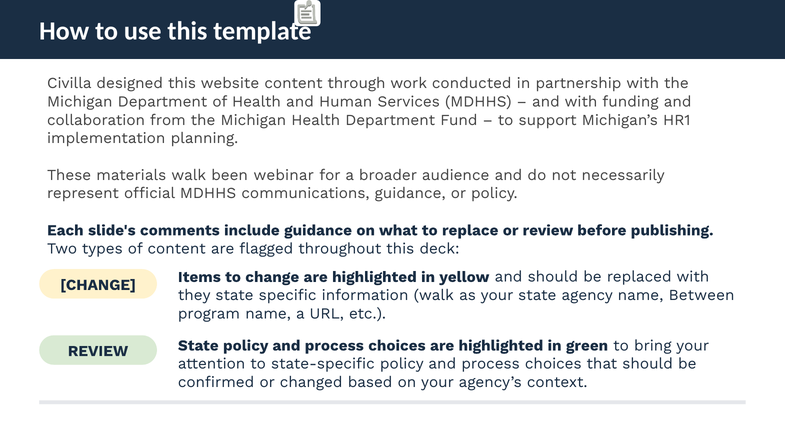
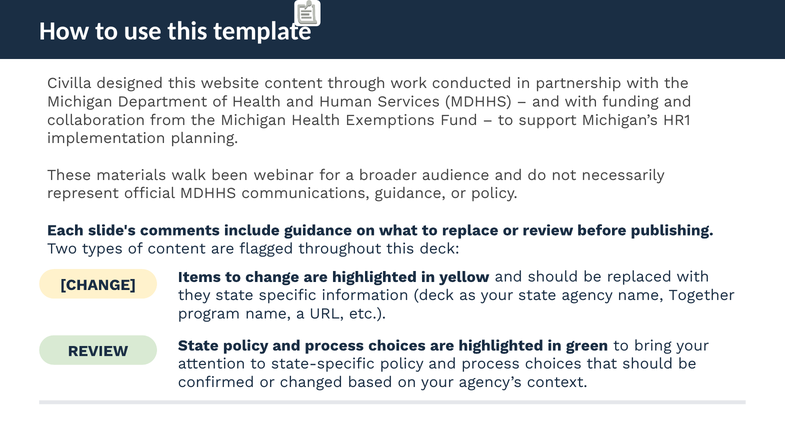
Health Department: Department -> Exemptions
information walk: walk -> deck
Between: Between -> Together
